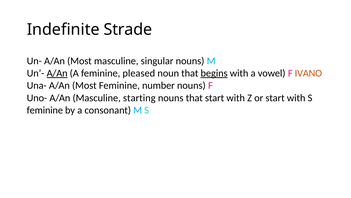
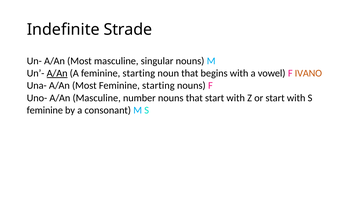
A feminine pleased: pleased -> starting
begins underline: present -> none
Most Feminine number: number -> starting
starting: starting -> number
